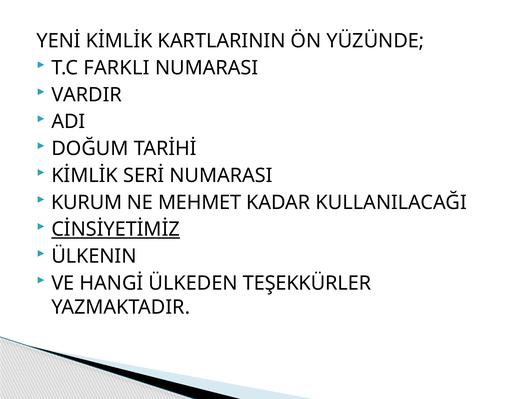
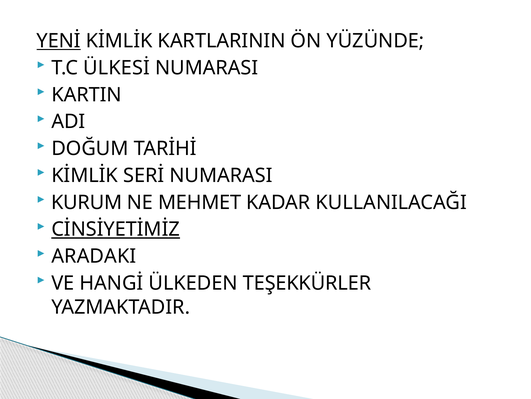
YENİ underline: none -> present
FARKLI: FARKLI -> ÜLKESİ
VARDIR: VARDIR -> KARTIN
ÜLKENIN: ÜLKENIN -> ARADAKI
